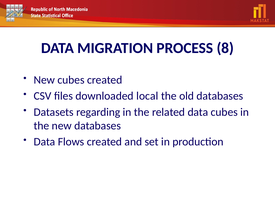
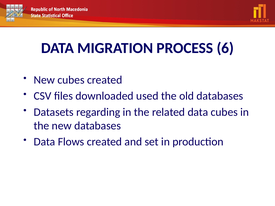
8: 8 -> 6
local: local -> used
